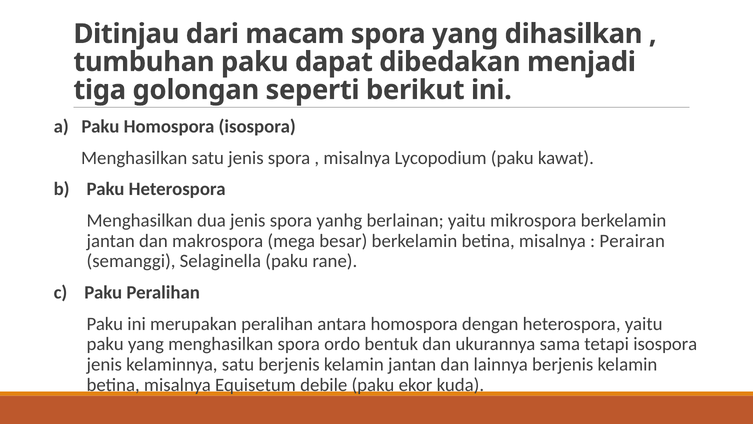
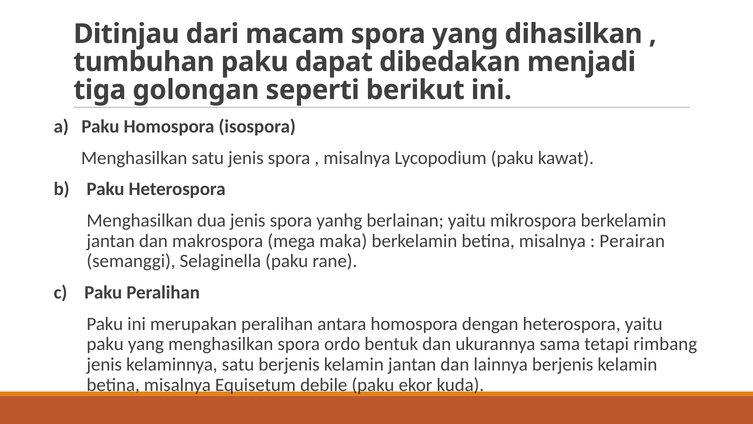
besar: besar -> maka
tetapi isospora: isospora -> rimbang
